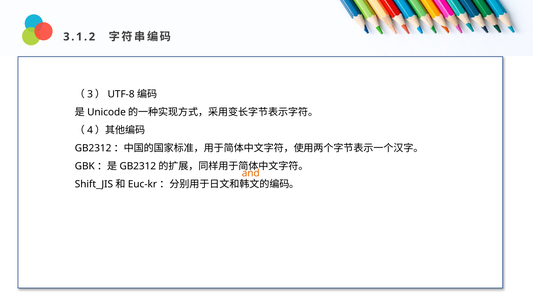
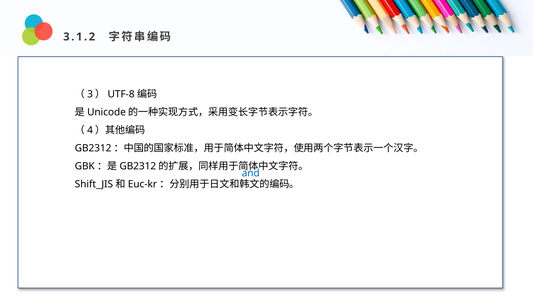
and colour: orange -> blue
